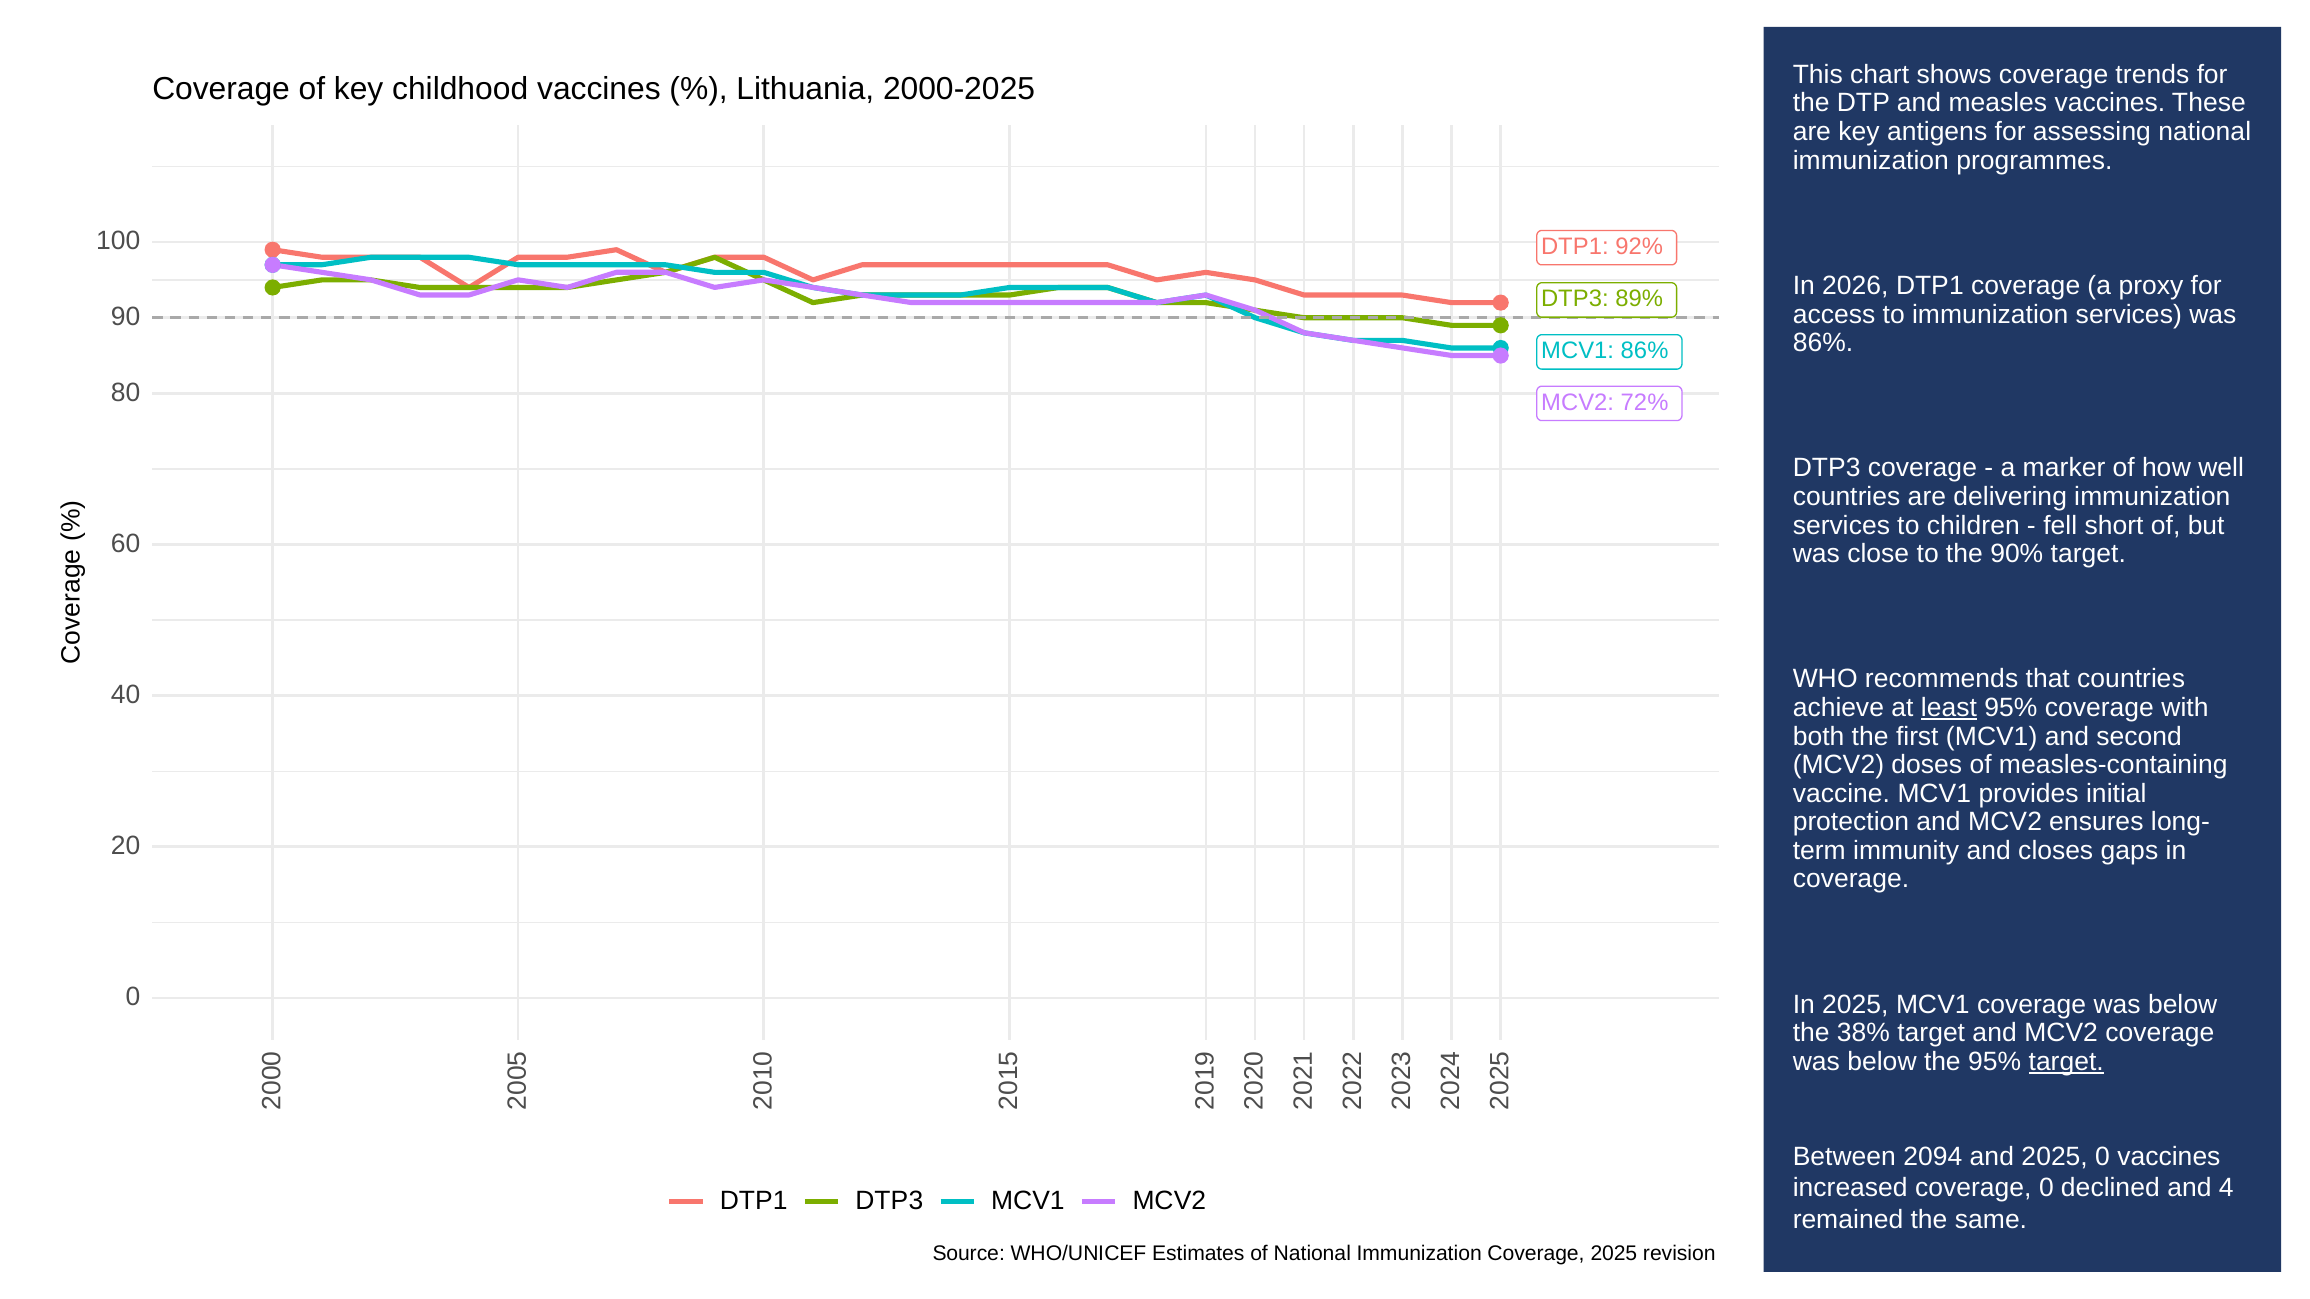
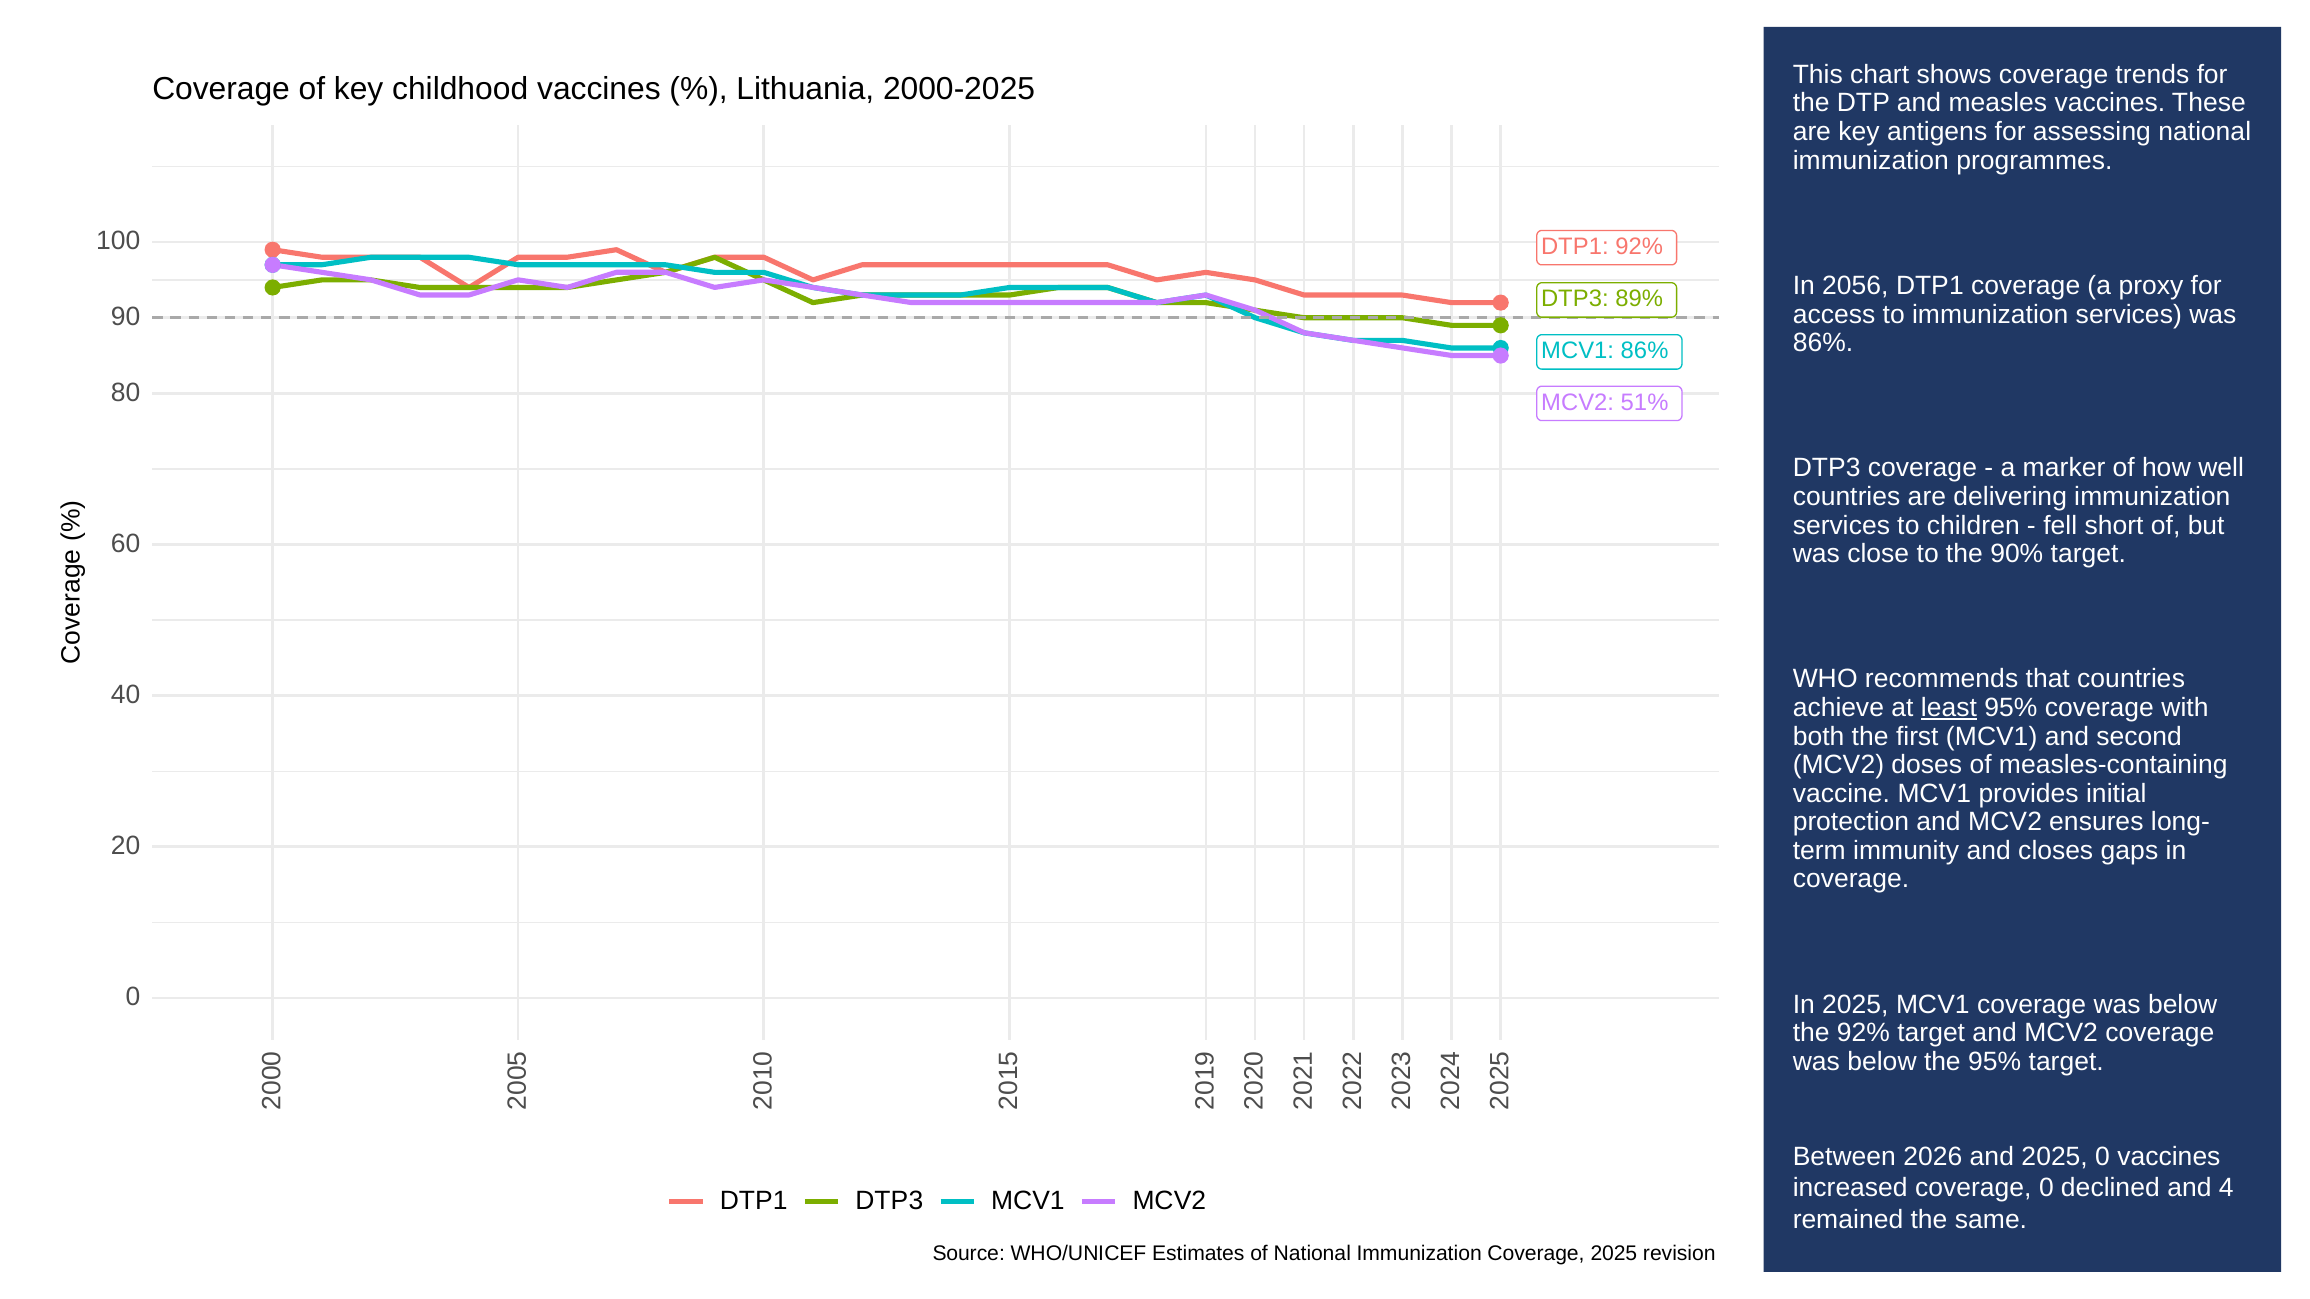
2026: 2026 -> 2056
72%: 72% -> 51%
the 38%: 38% -> 92%
target at (2066, 1062) underline: present -> none
2094: 2094 -> 2026
